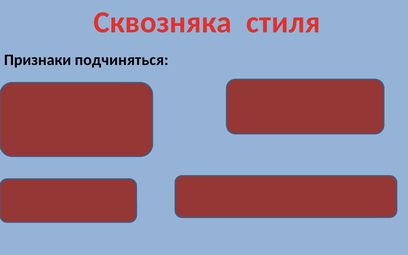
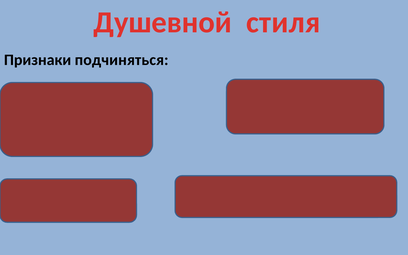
Сквозняка: Сквозняка -> Душевной
